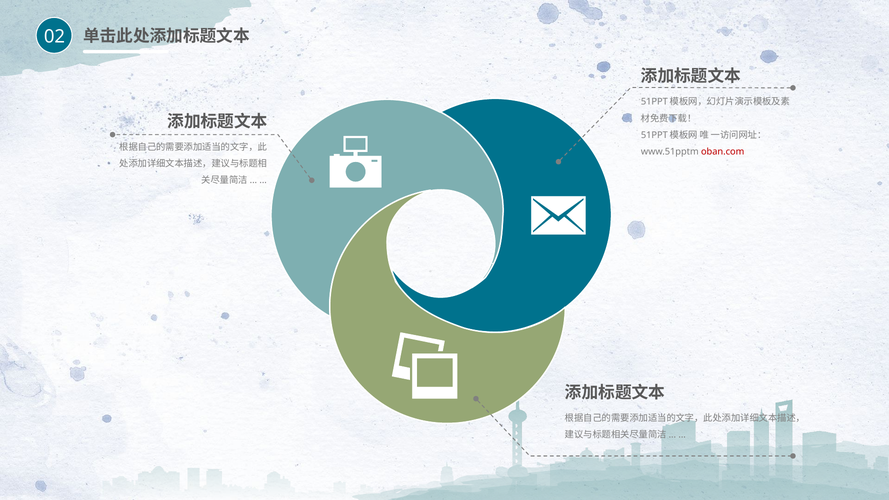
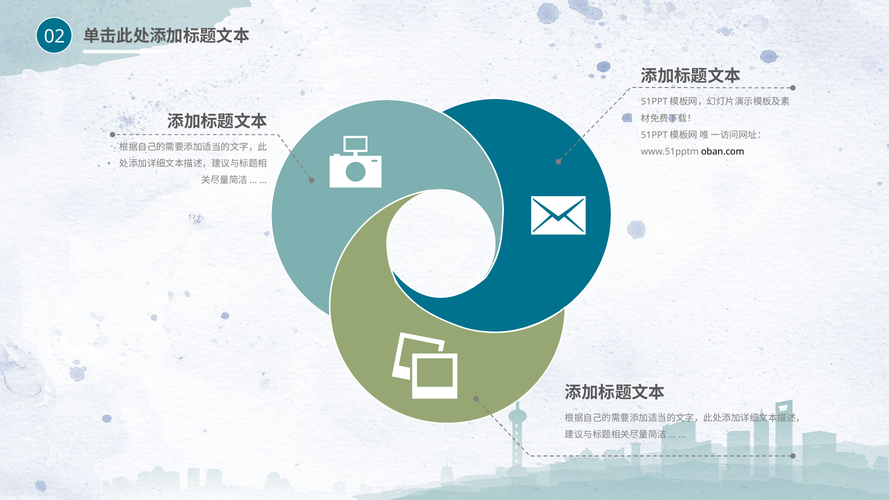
oban.com colour: red -> black
